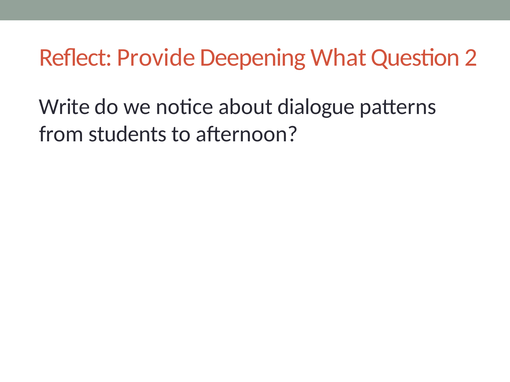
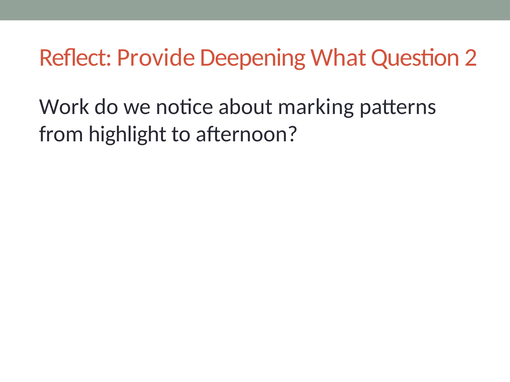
Write: Write -> Work
dialogue: dialogue -> marking
students: students -> highlight
